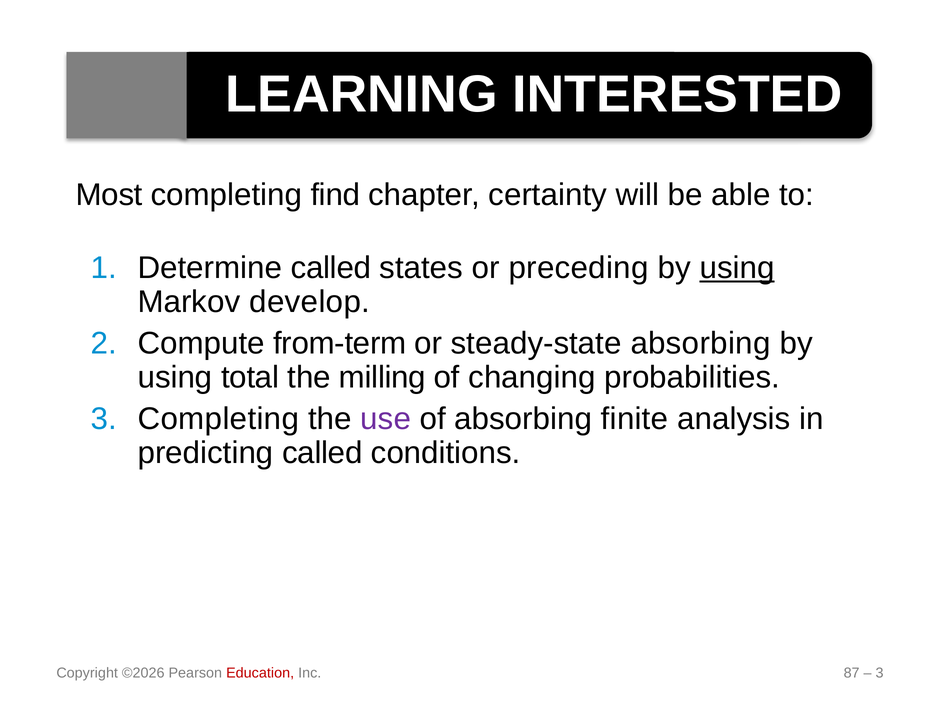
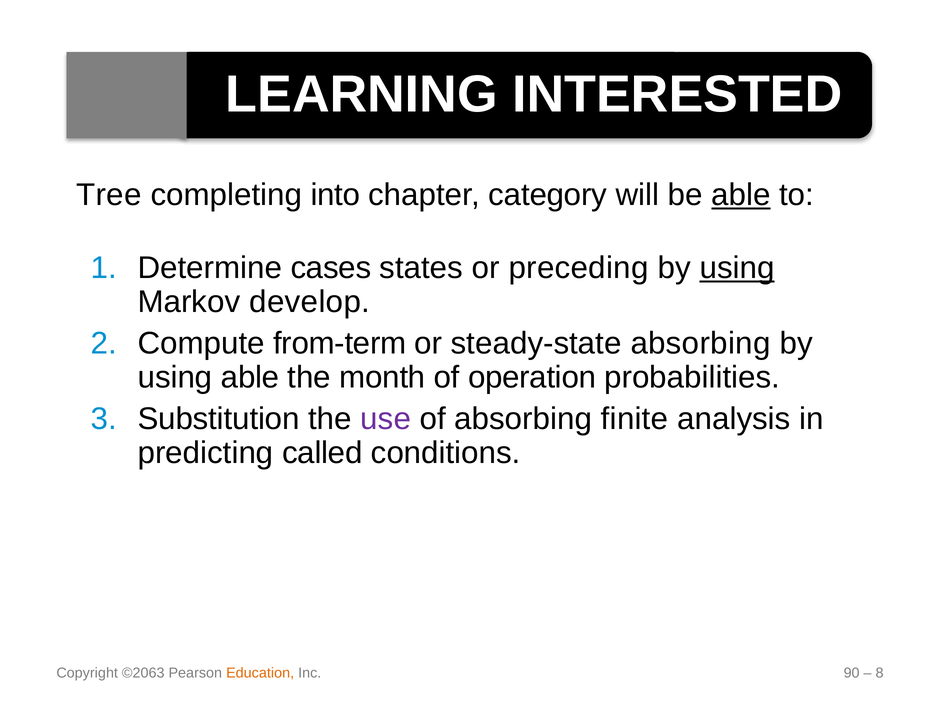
Most: Most -> Tree
find: find -> into
certainty: certainty -> category
able at (741, 195) underline: none -> present
Determine called: called -> cases
using total: total -> able
milling: milling -> month
changing: changing -> operation
Completing at (218, 419): Completing -> Substitution
©2026: ©2026 -> ©2063
Education colour: red -> orange
87: 87 -> 90
3 at (880, 673): 3 -> 8
